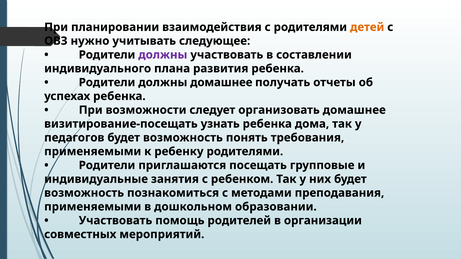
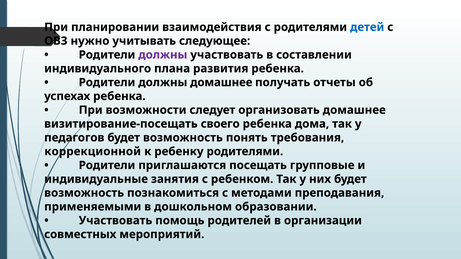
детей colour: orange -> blue
узнать: узнать -> своего
применяемыми at (93, 152): применяемыми -> коррекционной
